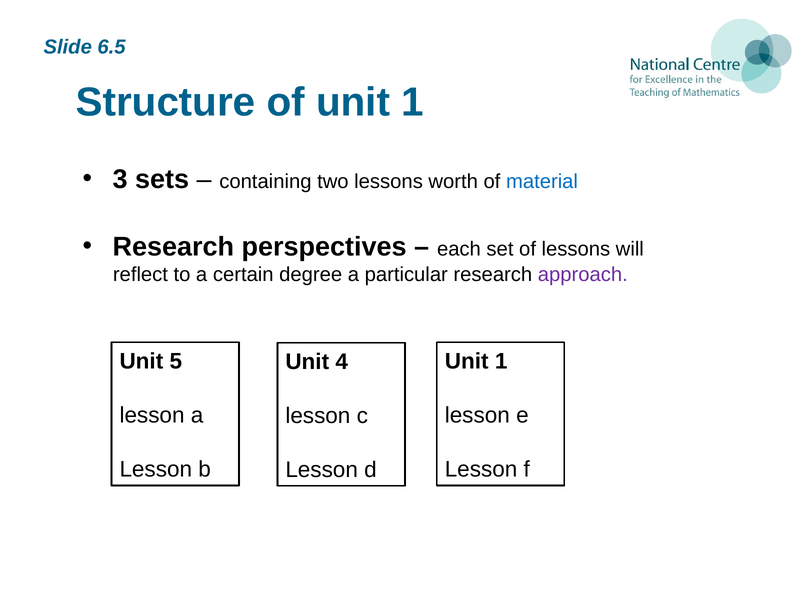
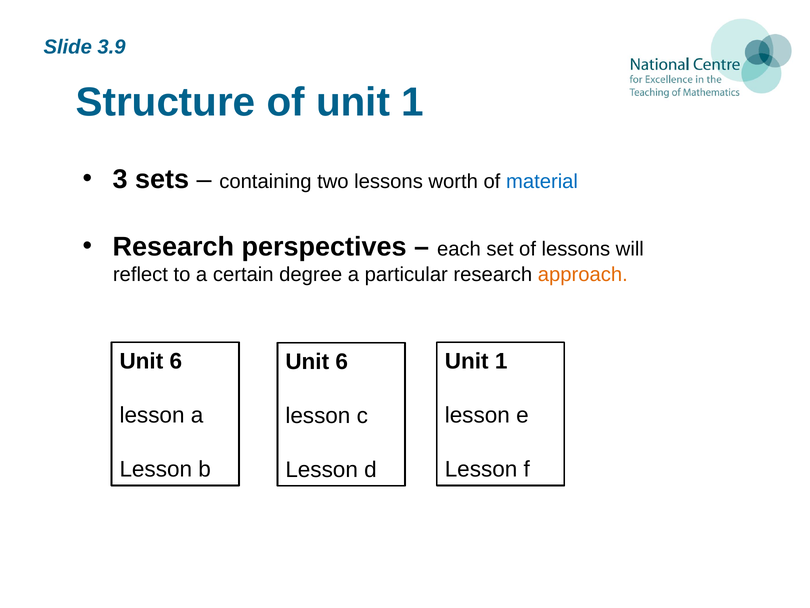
6.5: 6.5 -> 3.9
approach colour: purple -> orange
5 at (176, 361): 5 -> 6
4 at (342, 361): 4 -> 6
